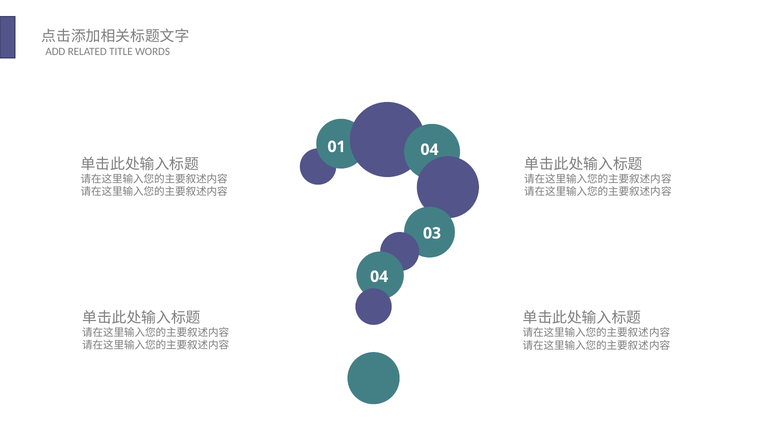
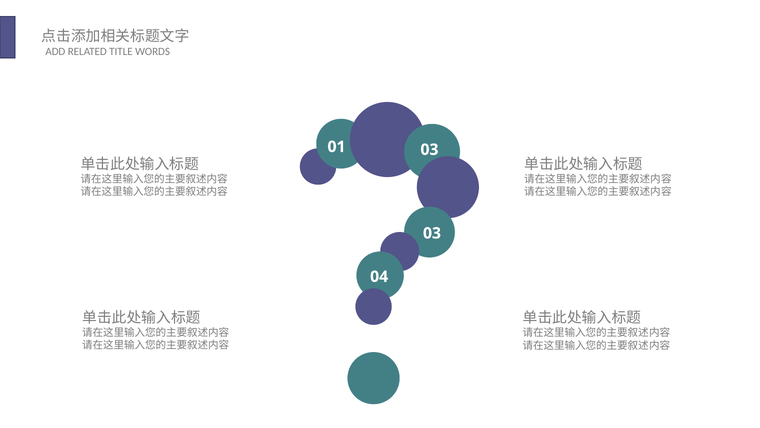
01 04: 04 -> 03
